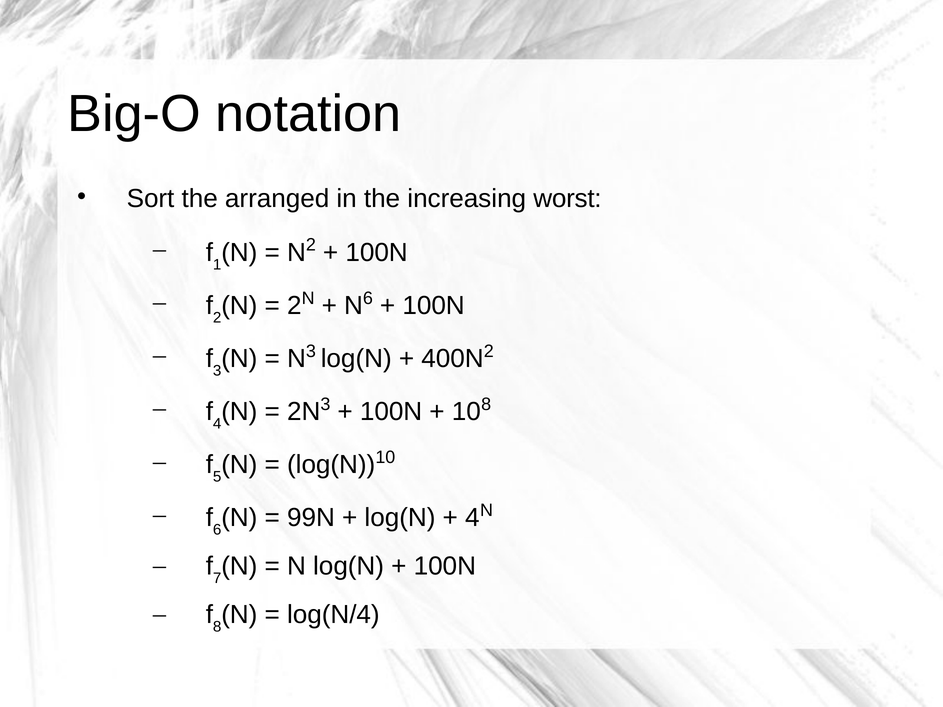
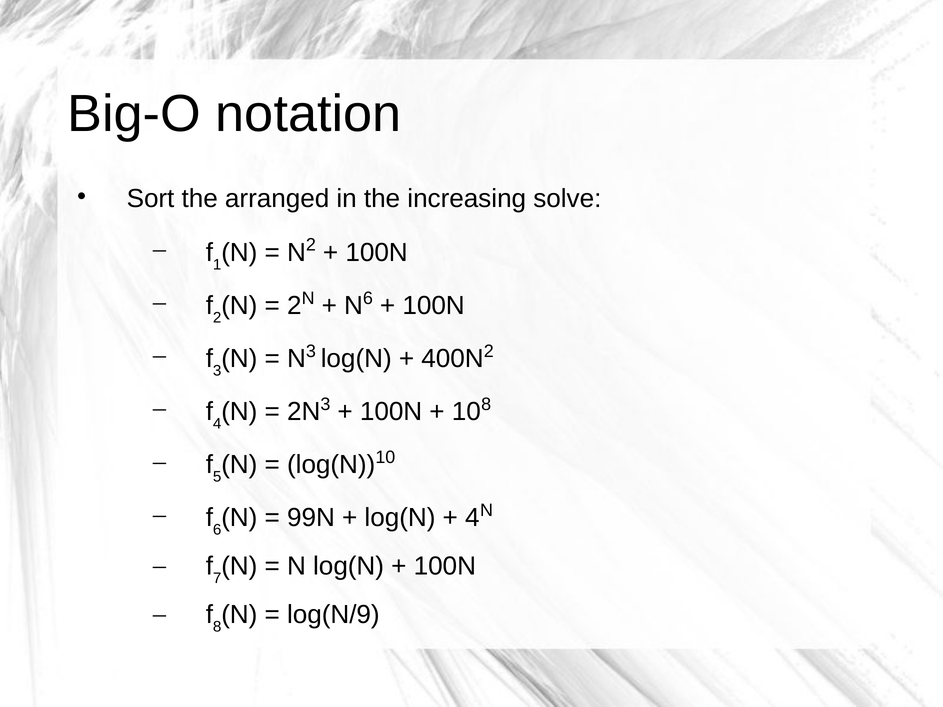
worst: worst -> solve
log(N/4: log(N/4 -> log(N/9
